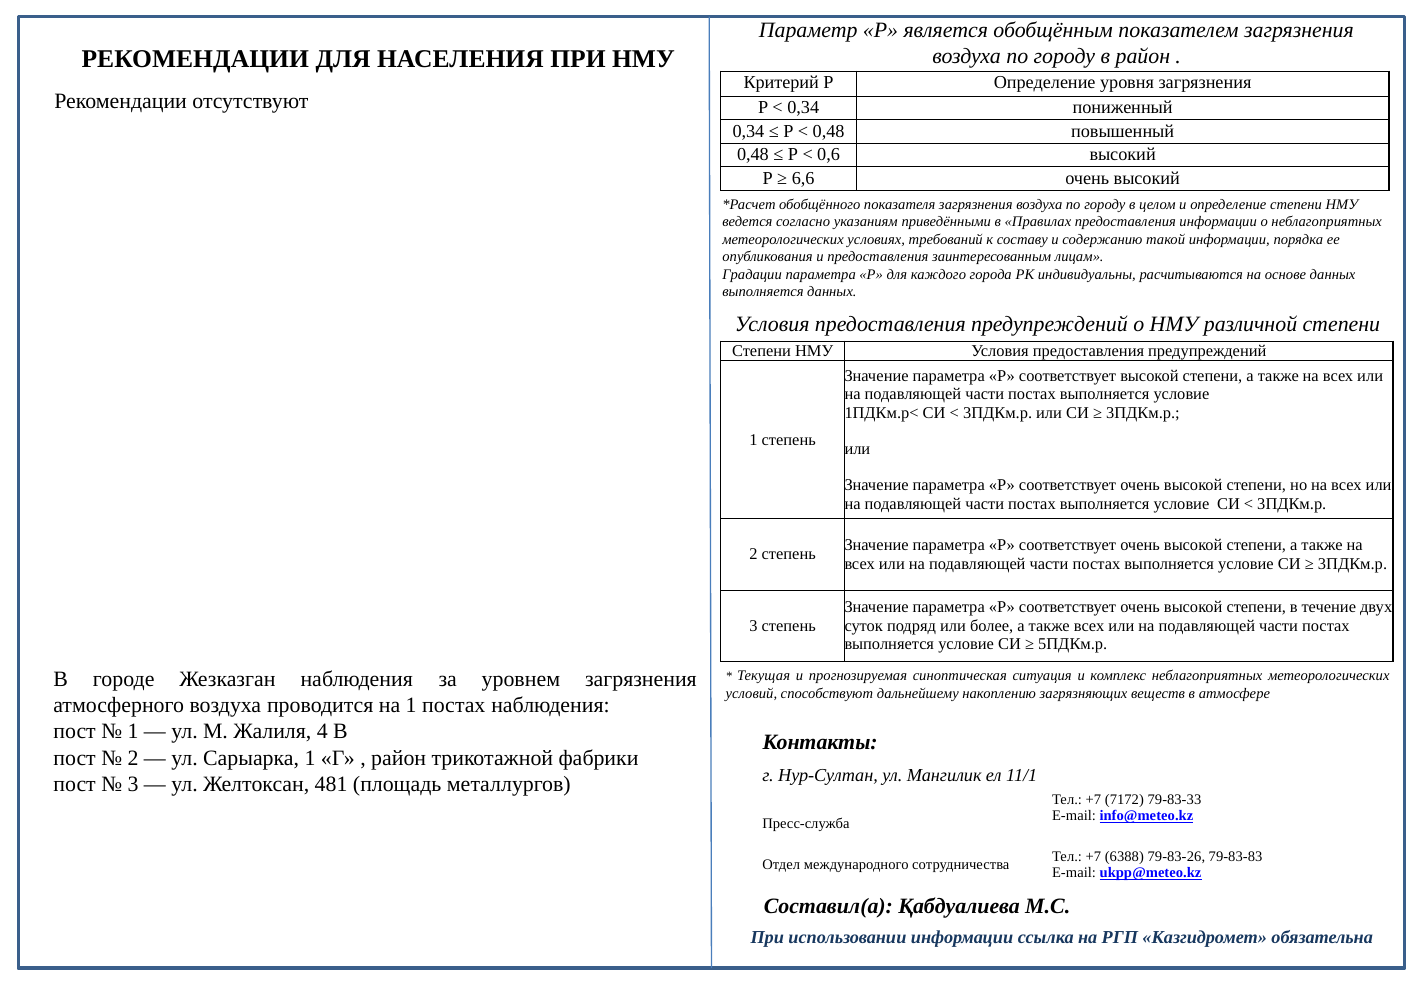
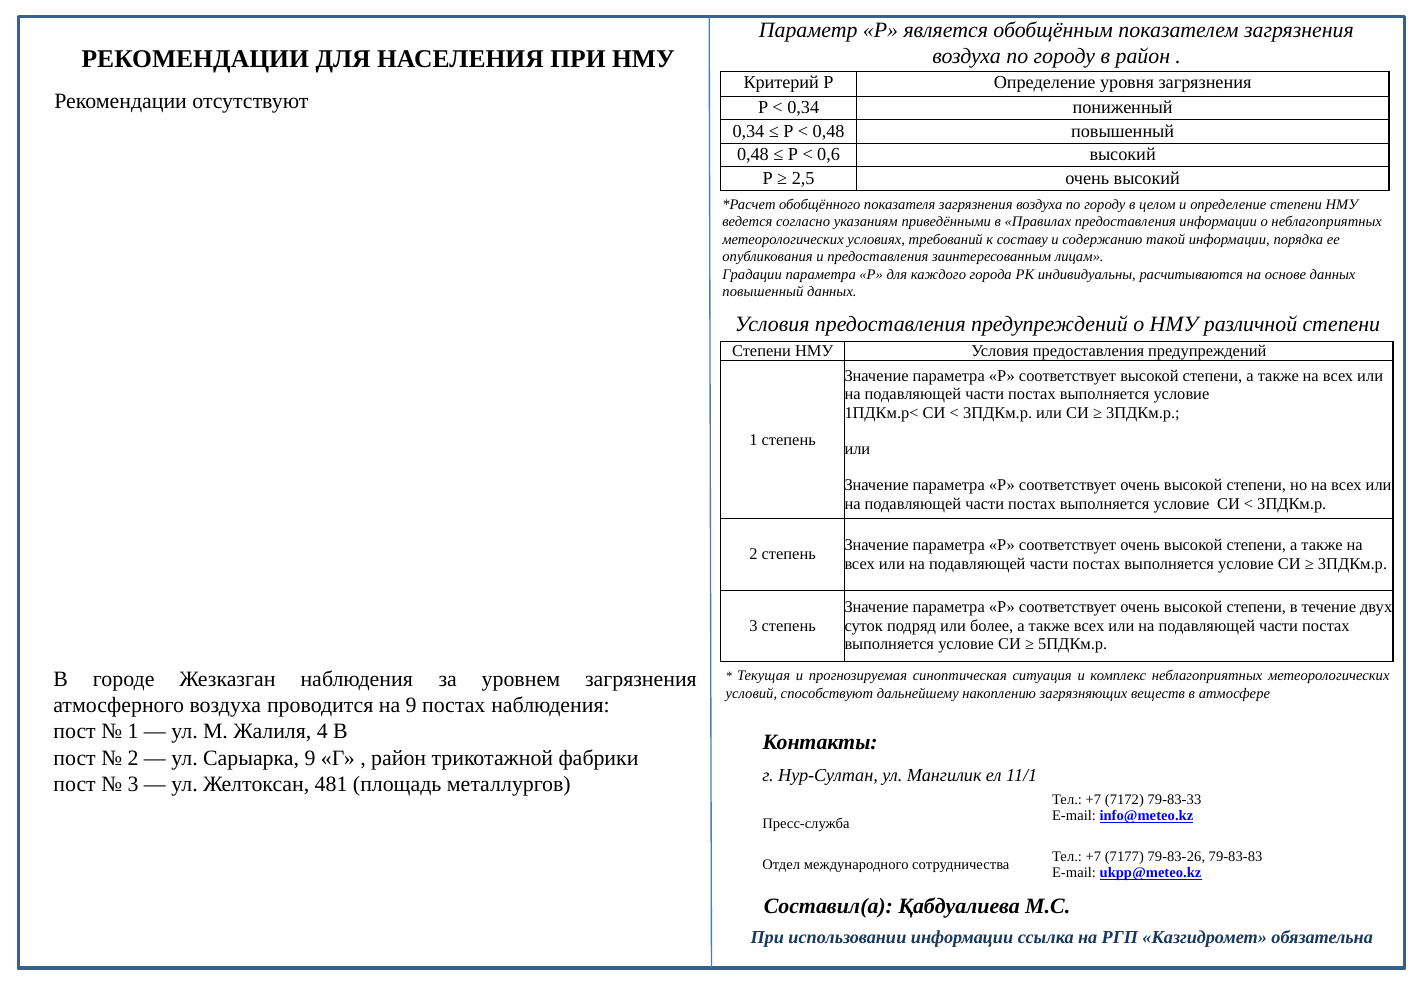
6,6: 6,6 -> 2,5
выполняется at (763, 292): выполняется -> повышенный
на 1: 1 -> 9
Сарыарка 1: 1 -> 9
6388: 6388 -> 7177
